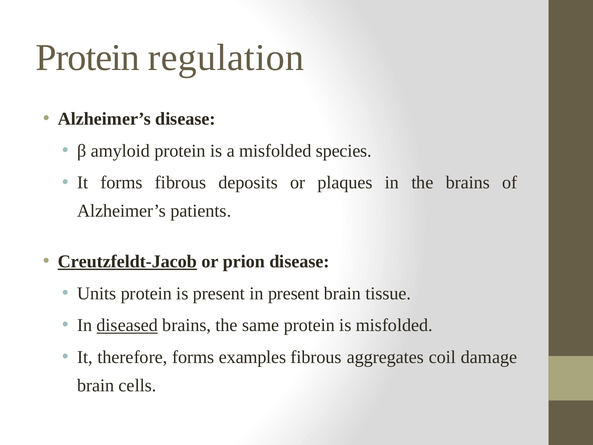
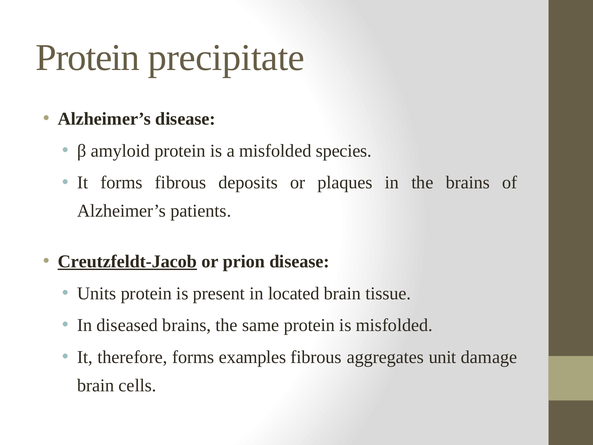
regulation: regulation -> precipitate
in present: present -> located
diseased underline: present -> none
coil: coil -> unit
